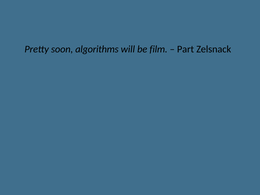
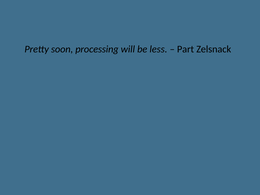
algorithms: algorithms -> processing
film: film -> less
